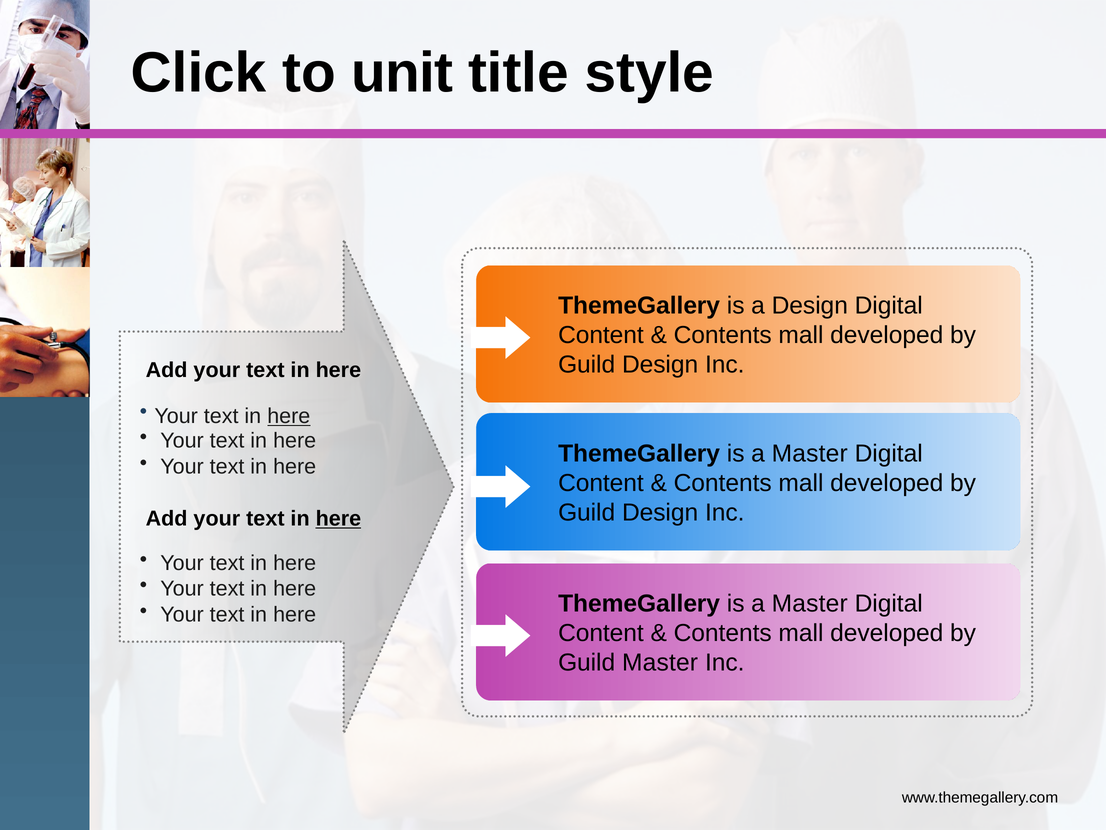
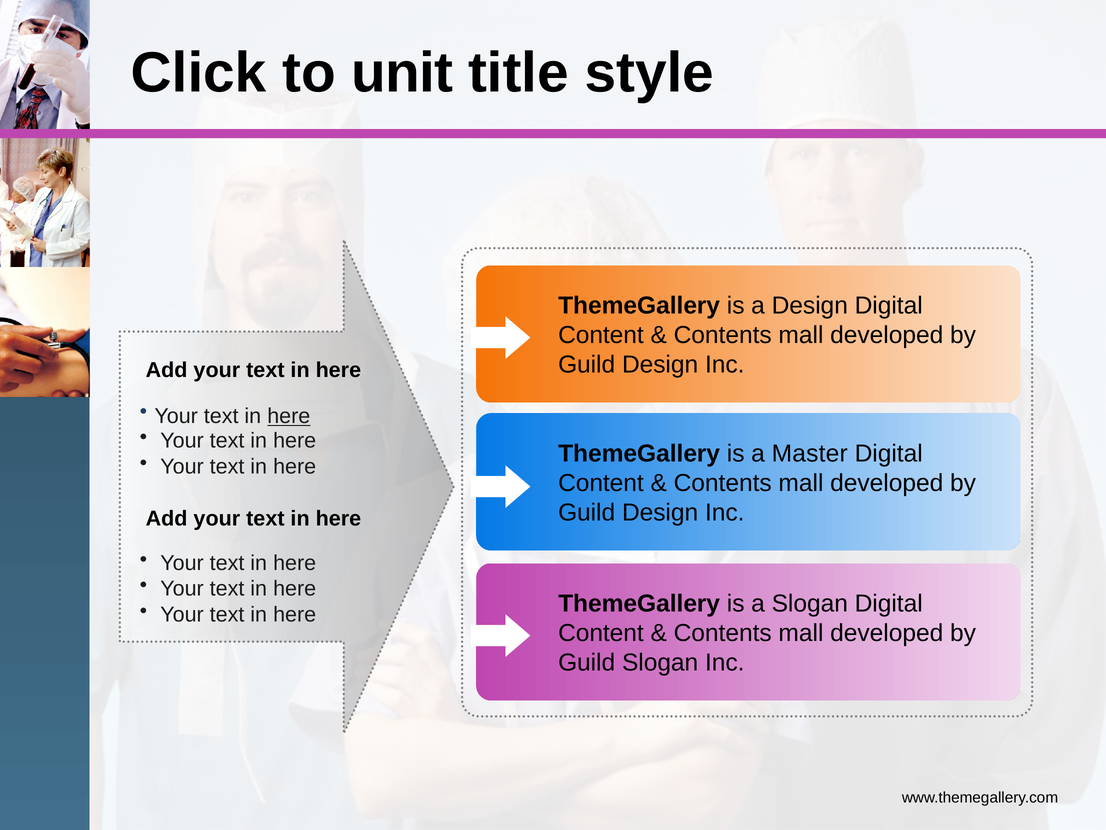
here at (338, 518) underline: present -> none
Master at (810, 603): Master -> Slogan
Guild Master: Master -> Slogan
